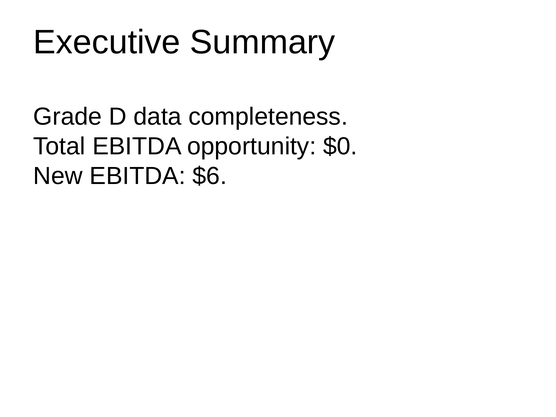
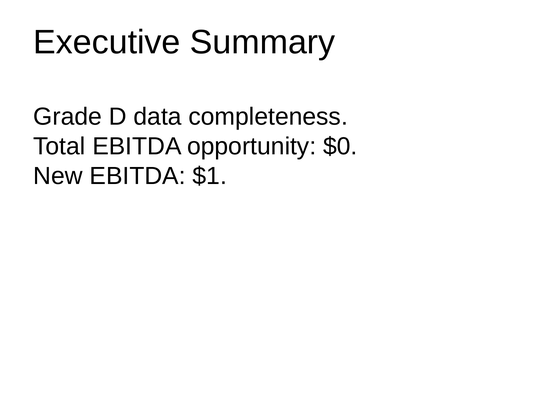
$6: $6 -> $1
